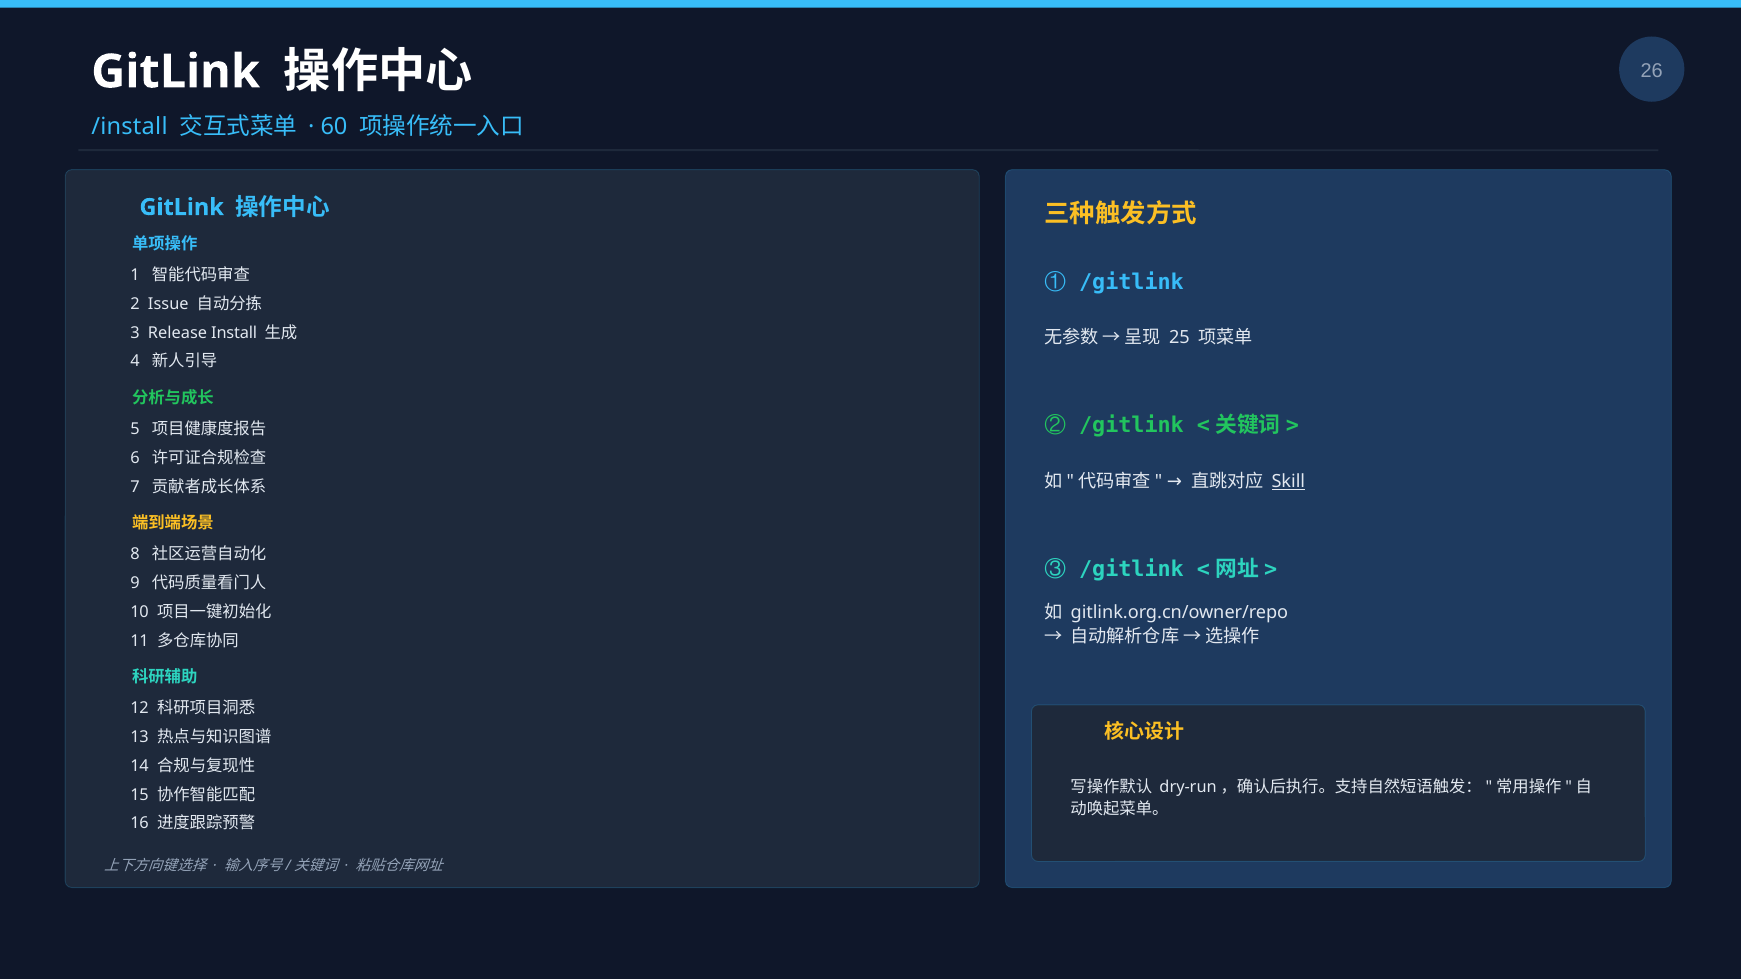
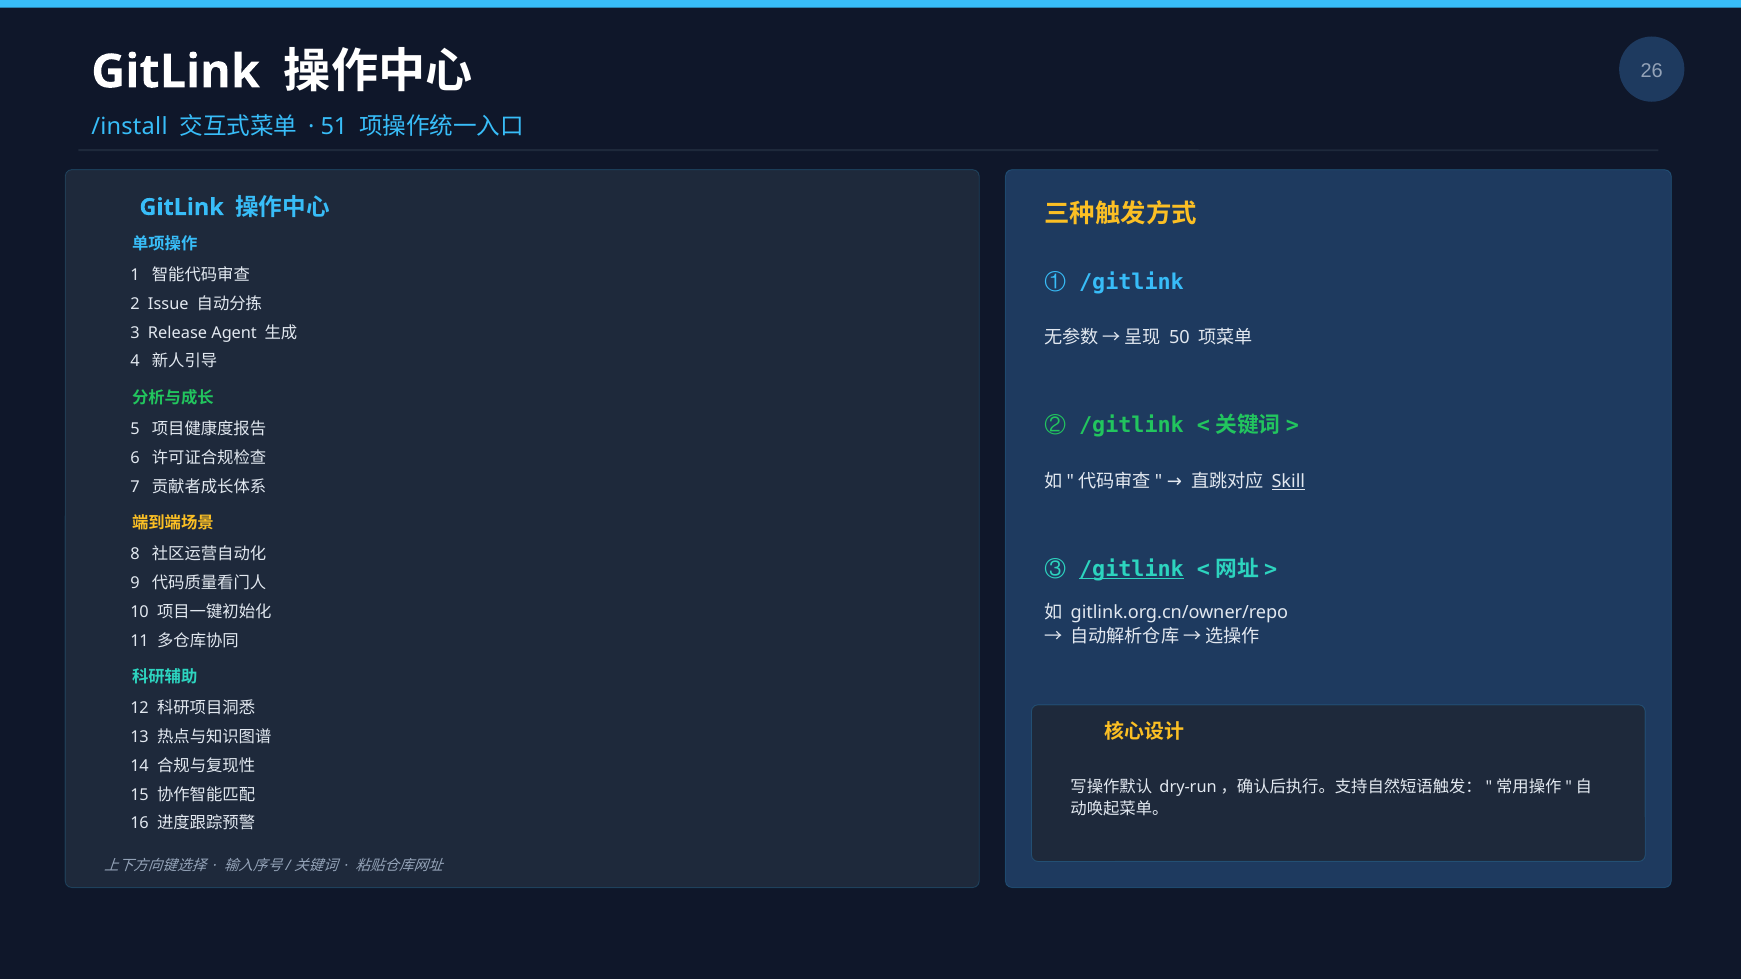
60: 60 -> 51
Install: Install -> Agent
25: 25 -> 50
/gitlink at (1131, 569) underline: none -> present
